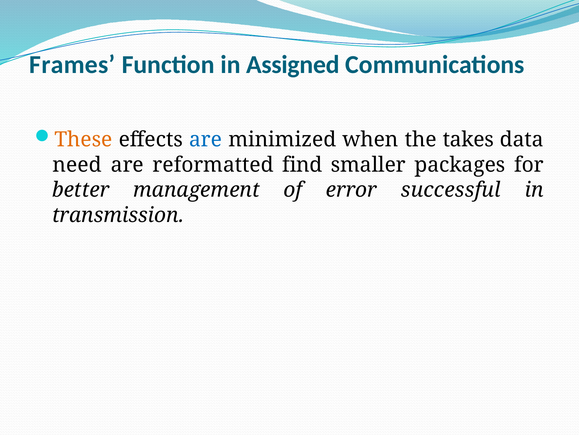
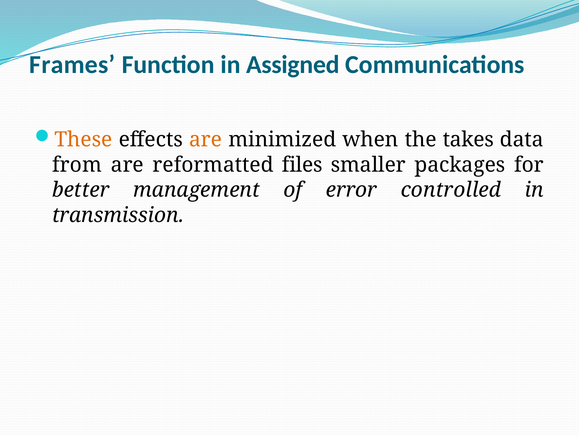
are at (206, 139) colour: blue -> orange
need: need -> from
find: find -> files
successful: successful -> controlled
